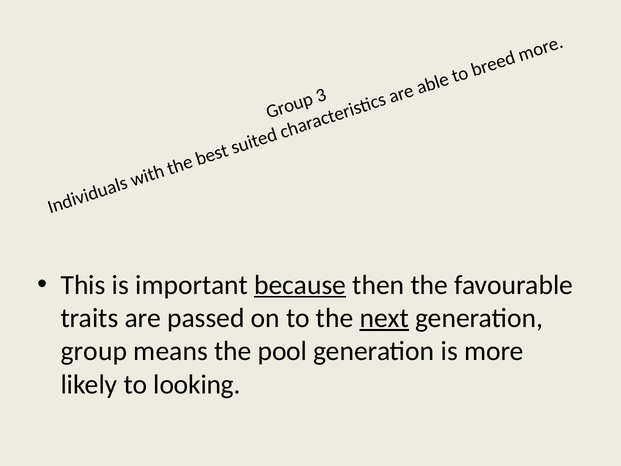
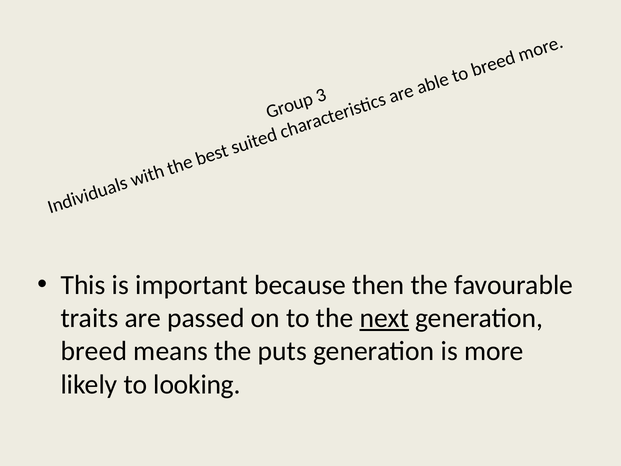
because underline: present -> none
group: group -> breed
pool: pool -> puts
